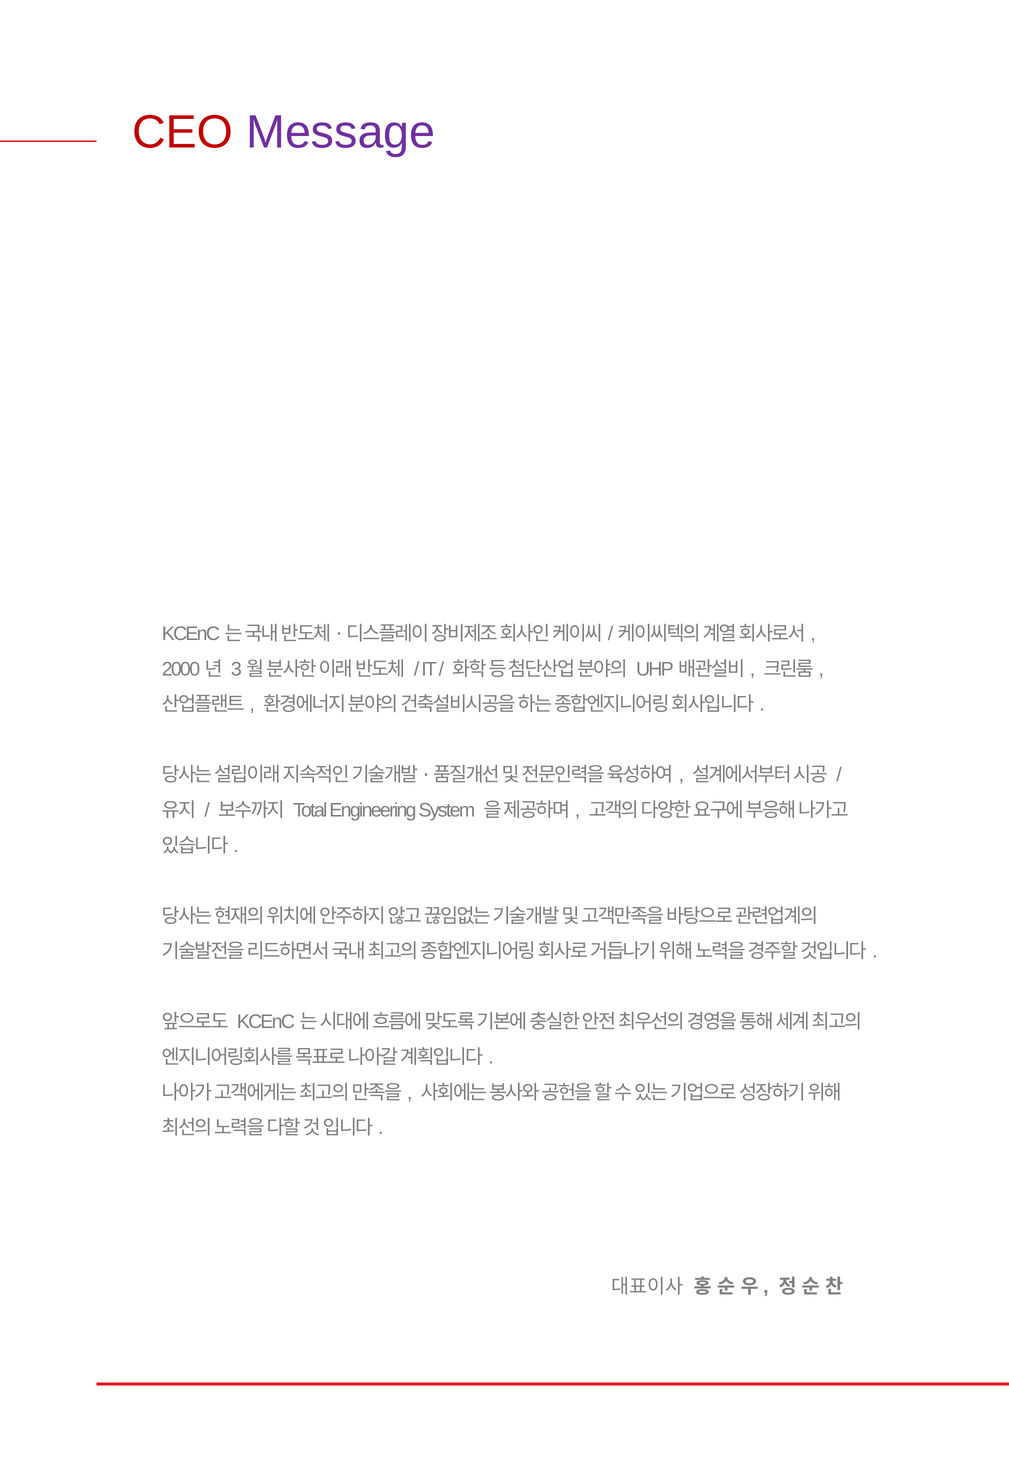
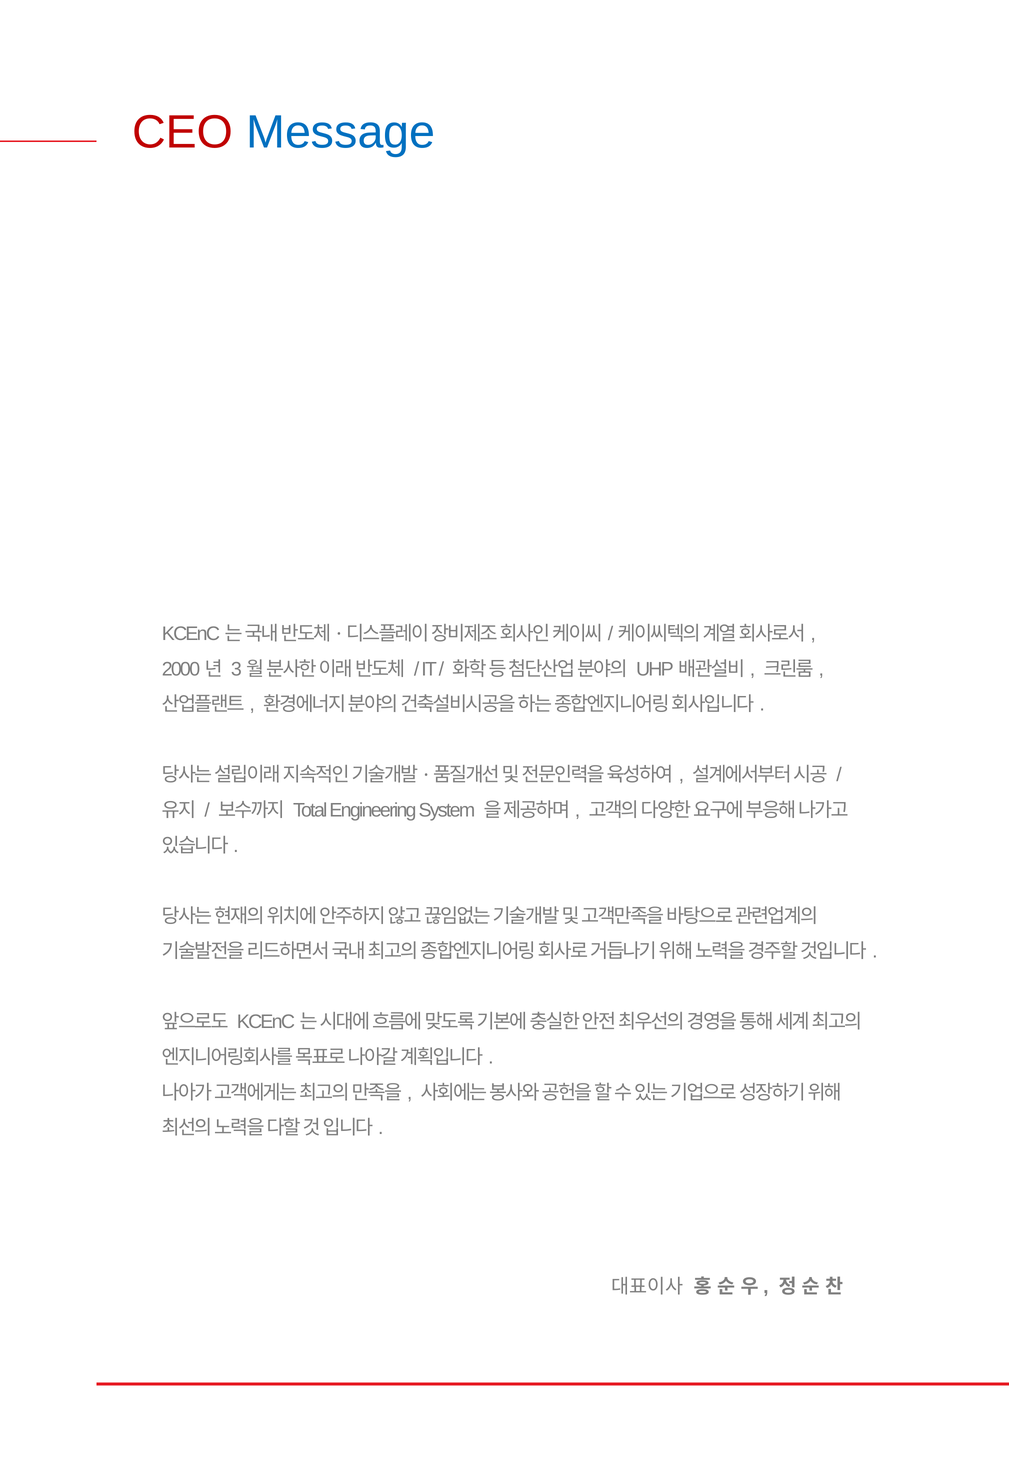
Message colour: purple -> blue
